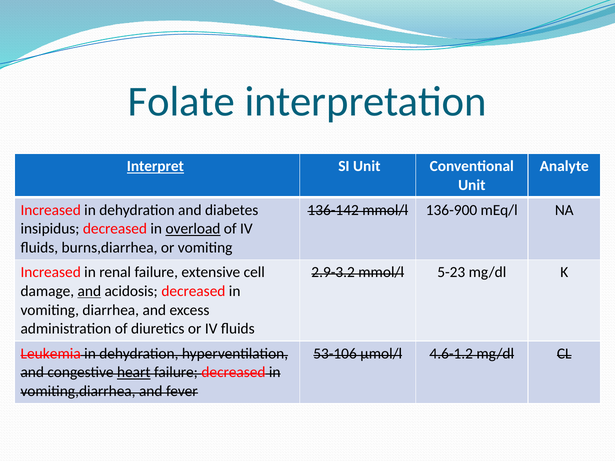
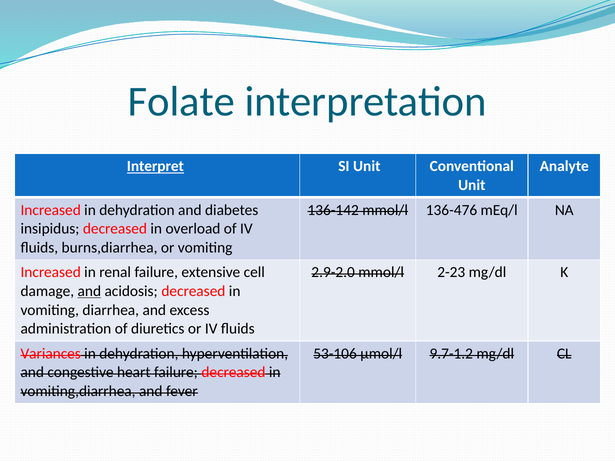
136-900: 136-900 -> 136-476
overload underline: present -> none
2.9-3.2: 2.9-3.2 -> 2.9-2.0
5-23: 5-23 -> 2-23
Leukemia: Leukemia -> Variances
4.6-1.2: 4.6-1.2 -> 9.7-1.2
heart underline: present -> none
